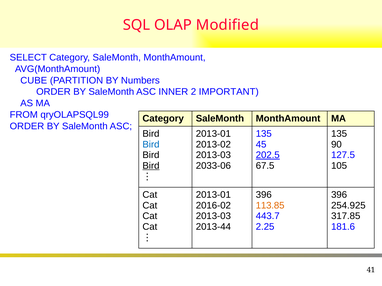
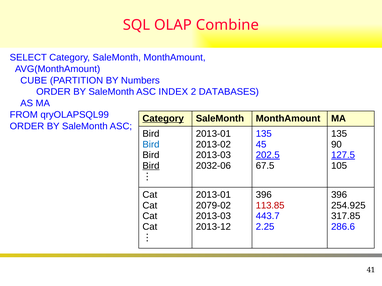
Modified: Modified -> Combine
INNER: INNER -> INDEX
IMPORTANT: IMPORTANT -> DATABASES
Category at (163, 119) underline: none -> present
127.5 underline: none -> present
2033-06: 2033-06 -> 2032-06
2016-02: 2016-02 -> 2079-02
113.85 colour: orange -> red
2013-44: 2013-44 -> 2013-12
181.6: 181.6 -> 286.6
